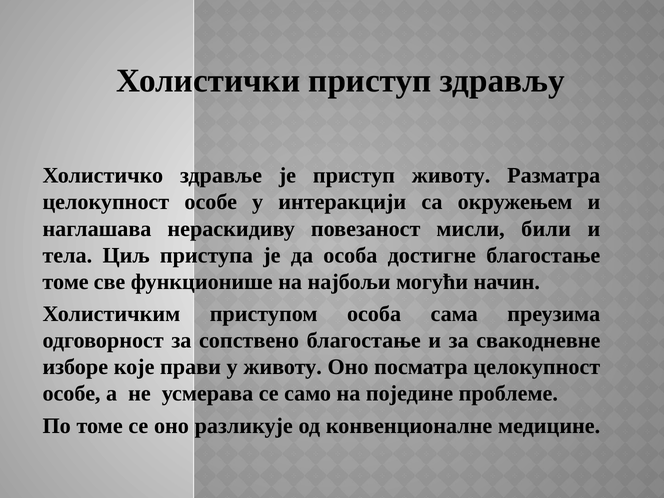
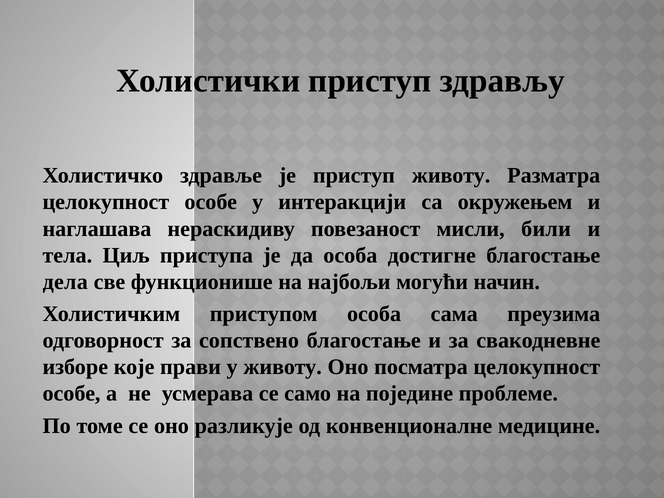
томе at (65, 282): томе -> дела
